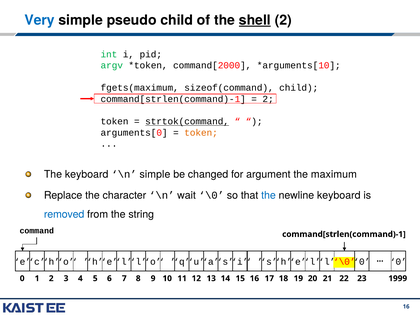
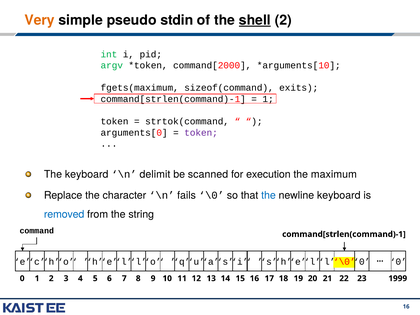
Very colour: blue -> orange
pseudo child: child -> stdin
sizeof(command child: child -> exits
2 at (268, 99): 2 -> 1
strtok(command underline: present -> none
token at (201, 133) colour: orange -> purple
\n simple: simple -> delimit
changed: changed -> scanned
argument: argument -> execution
wait: wait -> fails
